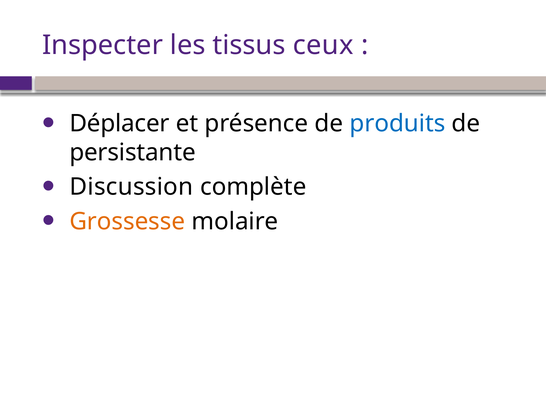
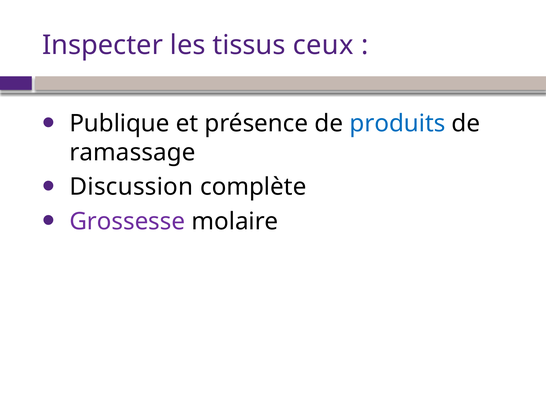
Déplacer: Déplacer -> Publique
persistante: persistante -> ramassage
Grossesse colour: orange -> purple
